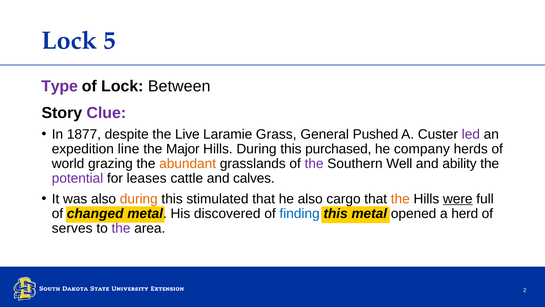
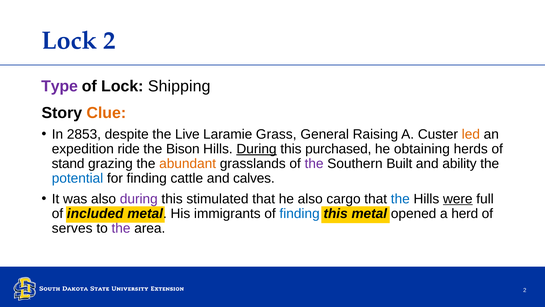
Lock 5: 5 -> 2
Between: Between -> Shipping
Clue colour: purple -> orange
1877: 1877 -> 2853
Pushed: Pushed -> Raising
led colour: purple -> orange
line: line -> ride
Major: Major -> Bison
During at (257, 149) underline: none -> present
company: company -> obtaining
world: world -> stand
Well: Well -> Built
potential colour: purple -> blue
for leases: leases -> finding
during at (139, 199) colour: orange -> purple
the at (400, 199) colour: orange -> blue
changed: changed -> included
discovered: discovered -> immigrants
